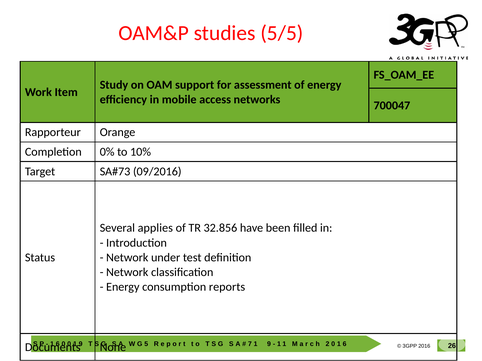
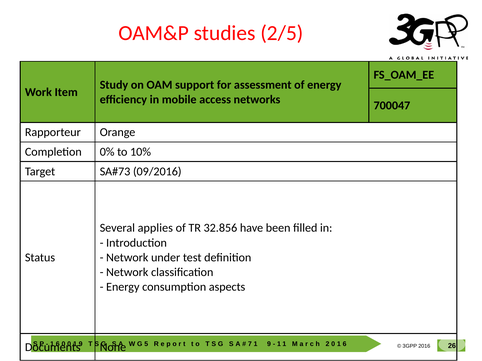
5/5: 5/5 -> 2/5
reports: reports -> aspects
